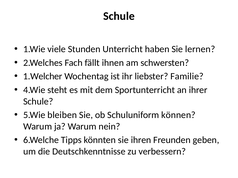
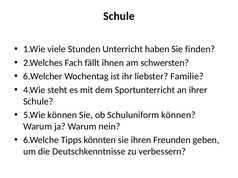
lernen: lernen -> finden
1.Welcher: 1.Welcher -> 6.Welcher
5.Wie bleiben: bleiben -> können
